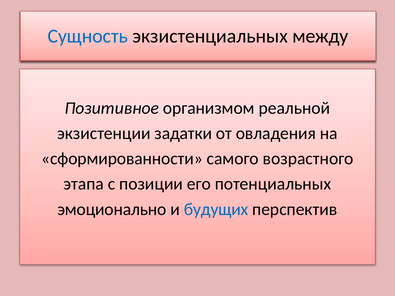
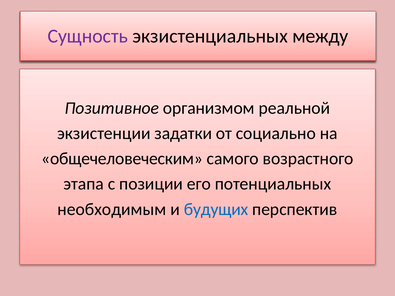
Сущность colour: blue -> purple
овладения: овладения -> социально
сформированности: сформированности -> общечеловеческим
эмоционально: эмоционально -> необходимым
